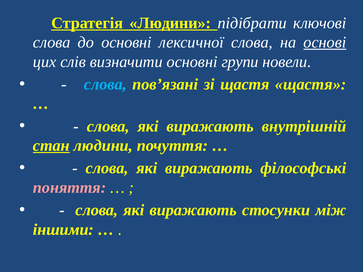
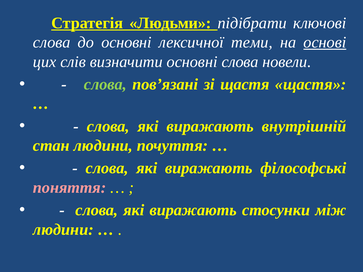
Стратегія Людини: Людини -> Людьми
лексичної слова: слова -> теми
основні групи: групи -> слова
слова at (105, 84) colour: light blue -> light green
стан underline: present -> none
іншими at (63, 230): іншими -> людини
